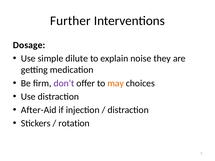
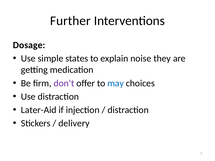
dilute: dilute -> states
may colour: orange -> blue
After-Aid: After-Aid -> Later-Aid
rotation: rotation -> delivery
